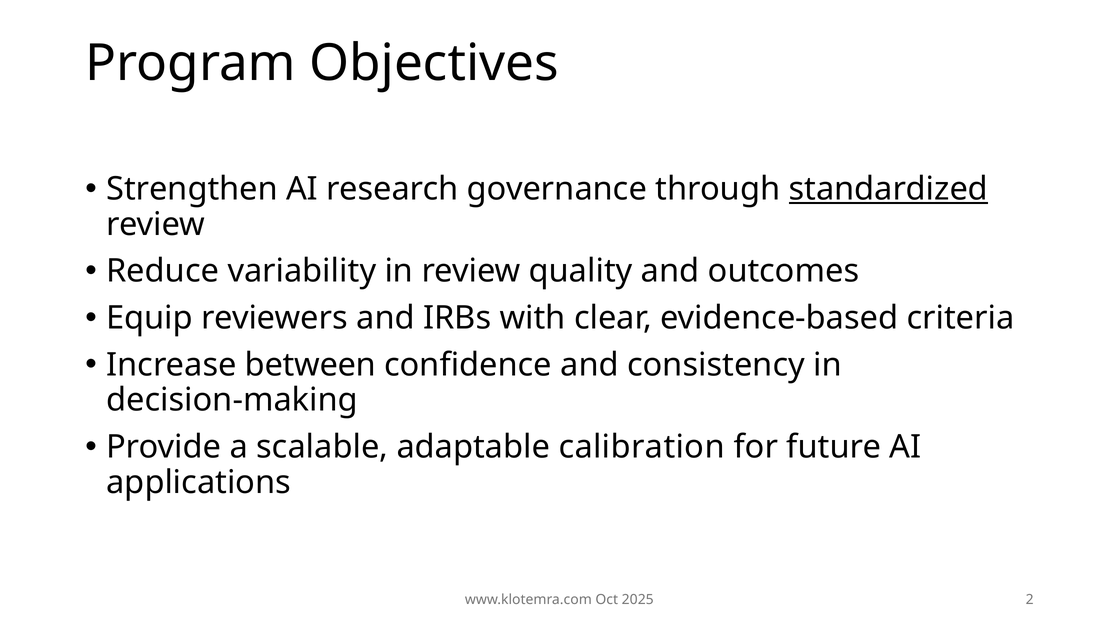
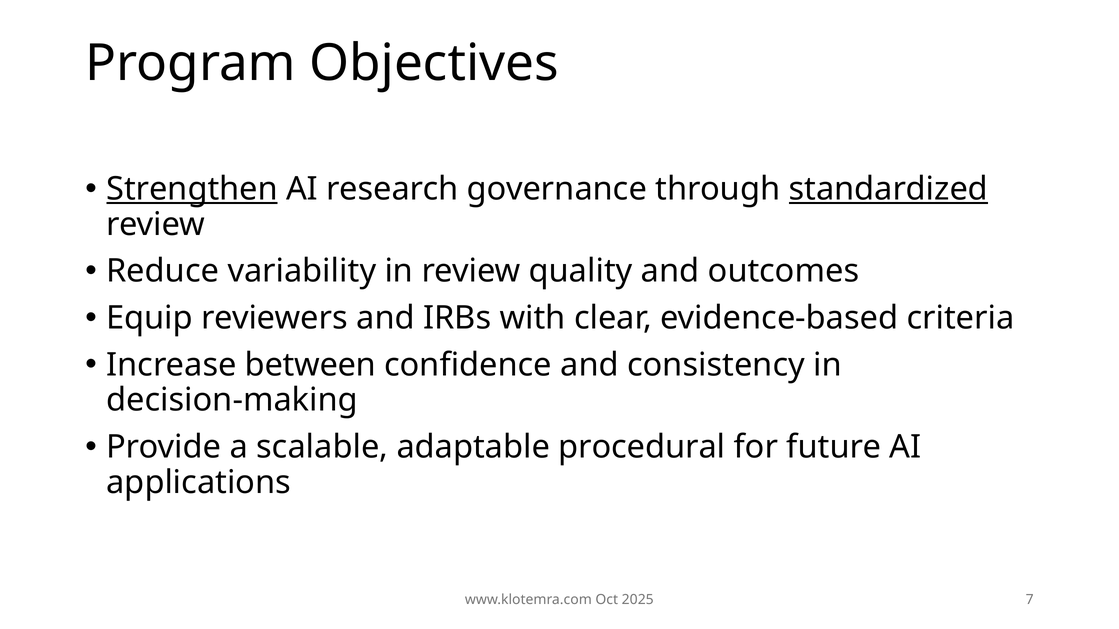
Strengthen underline: none -> present
calibration: calibration -> procedural
2: 2 -> 7
